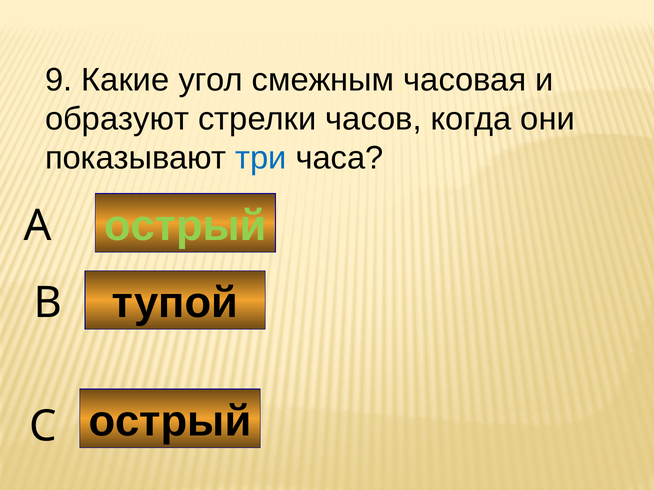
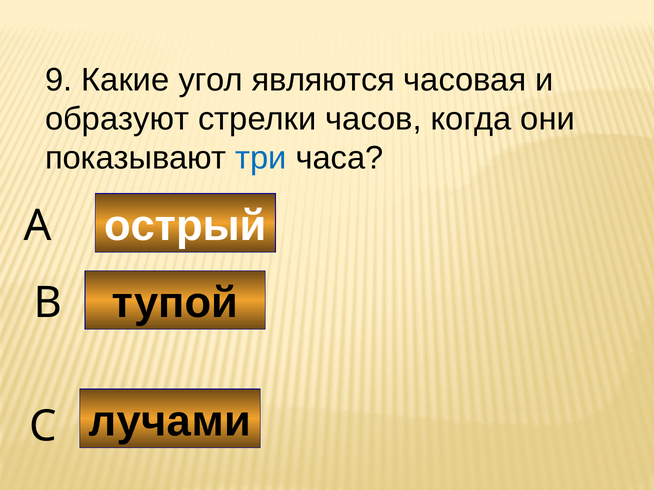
смежным: смежным -> являются
острый at (185, 226) colour: light green -> white
острый at (170, 422): острый -> лучами
